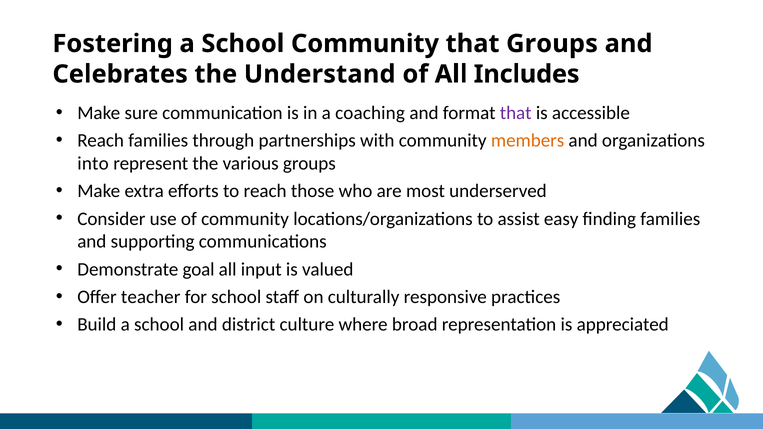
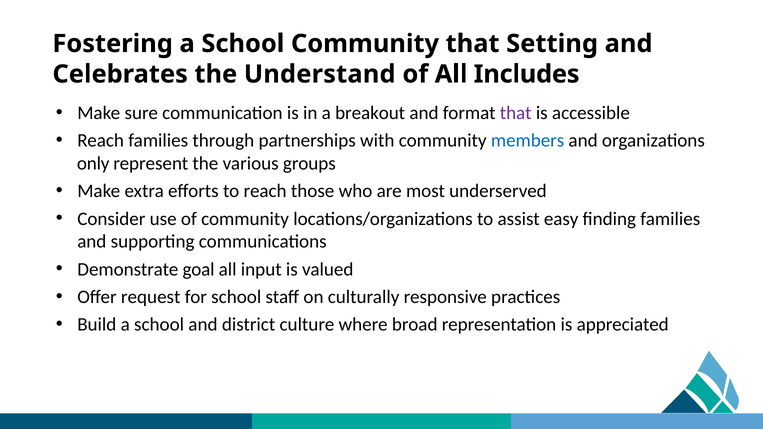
that Groups: Groups -> Setting
coaching: coaching -> breakout
members colour: orange -> blue
into: into -> only
teacher: teacher -> request
